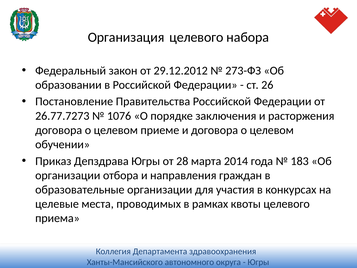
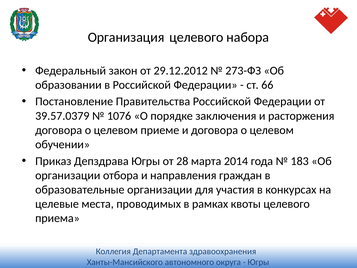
26: 26 -> 66
26.77.7273: 26.77.7273 -> 39.57.0379
